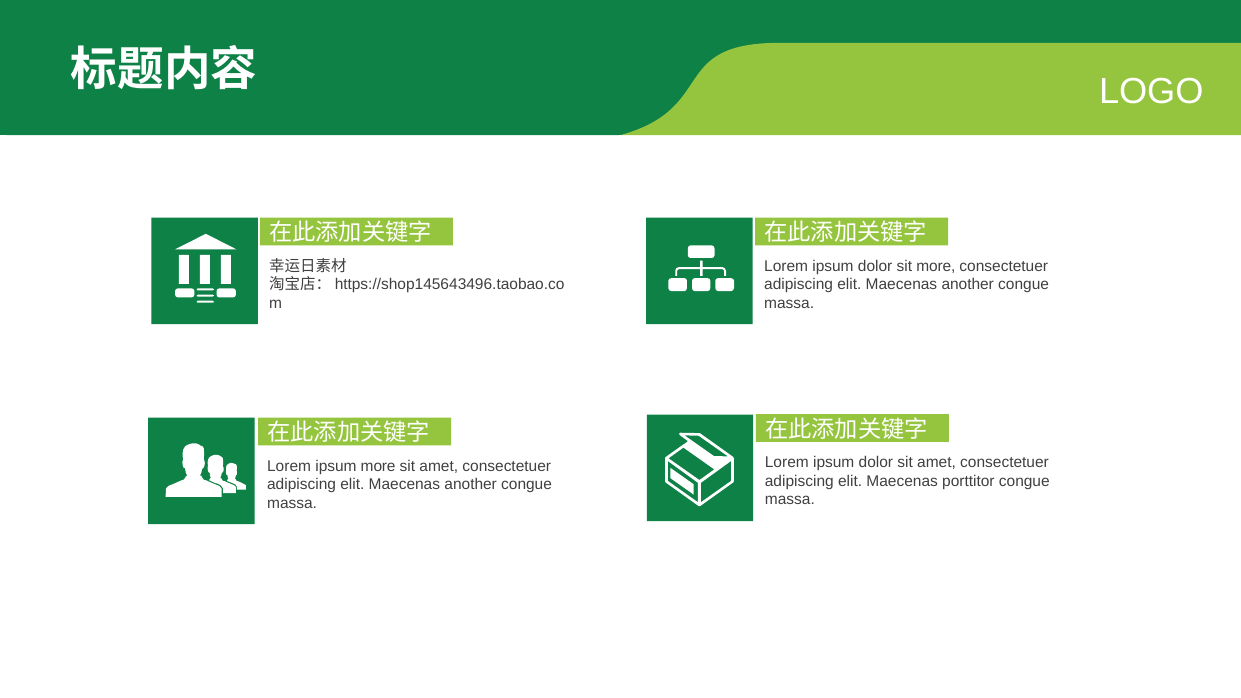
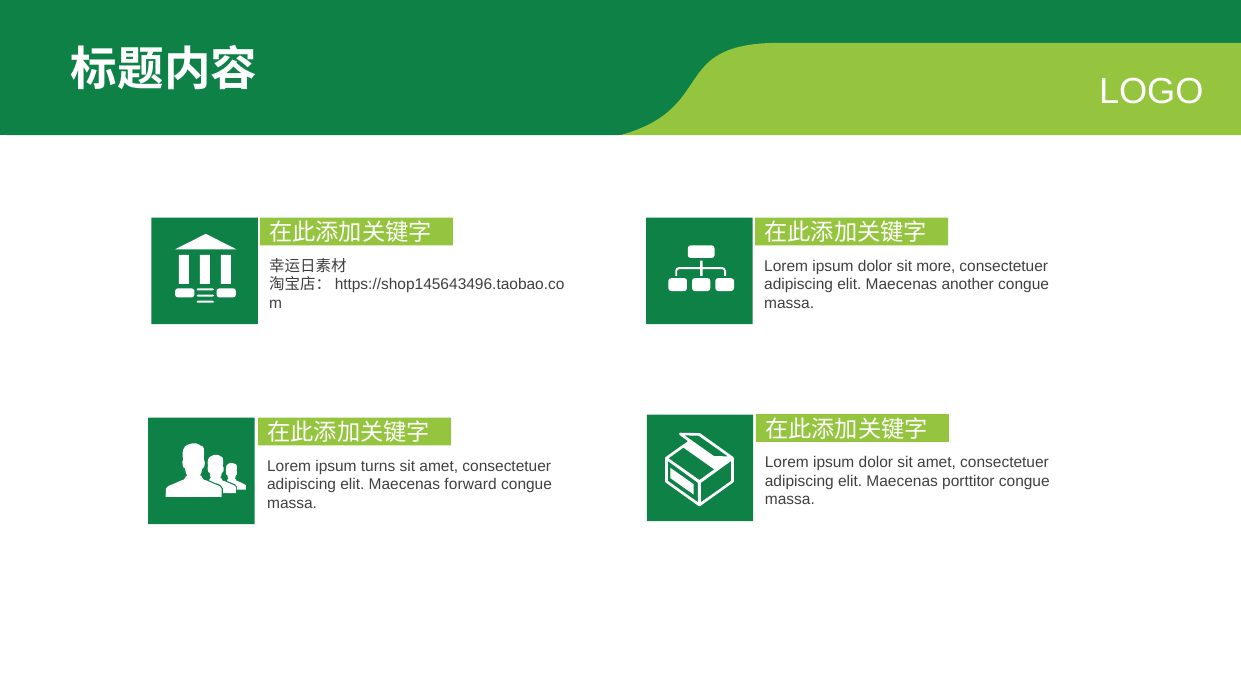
ipsum more: more -> turns
another at (471, 485): another -> forward
